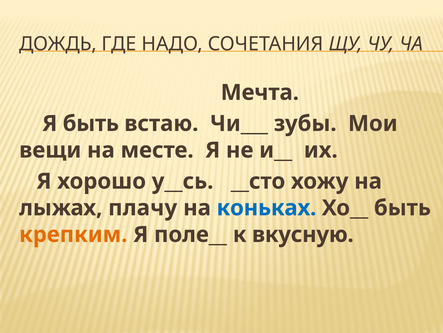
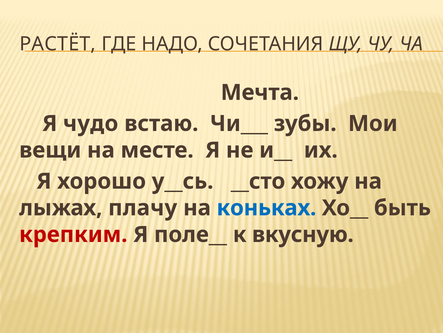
ДОЖДЬ: ДОЖДЬ -> РАСТЁТ
Я быть: быть -> чудо
крепким colour: orange -> red
